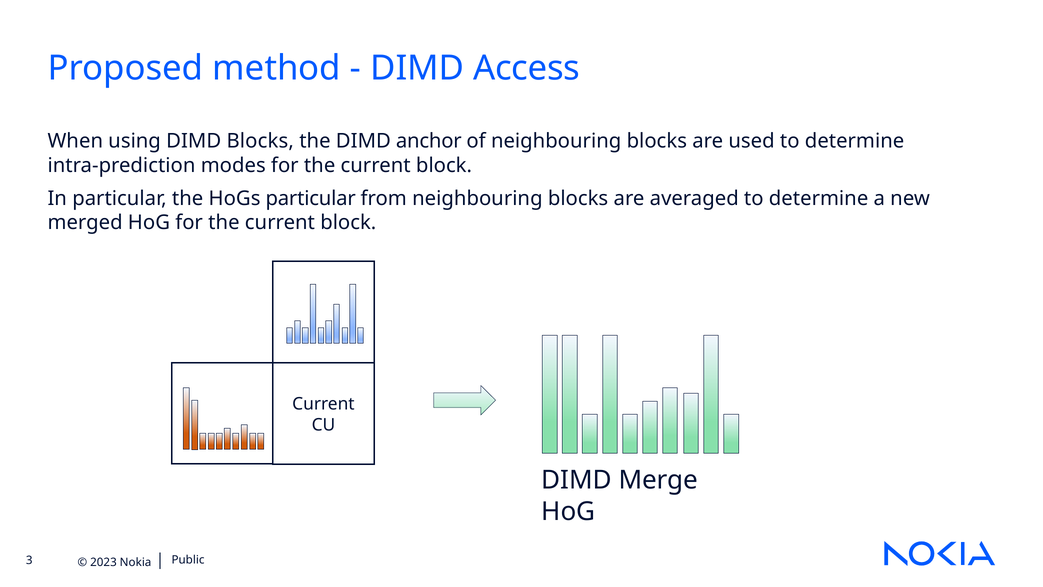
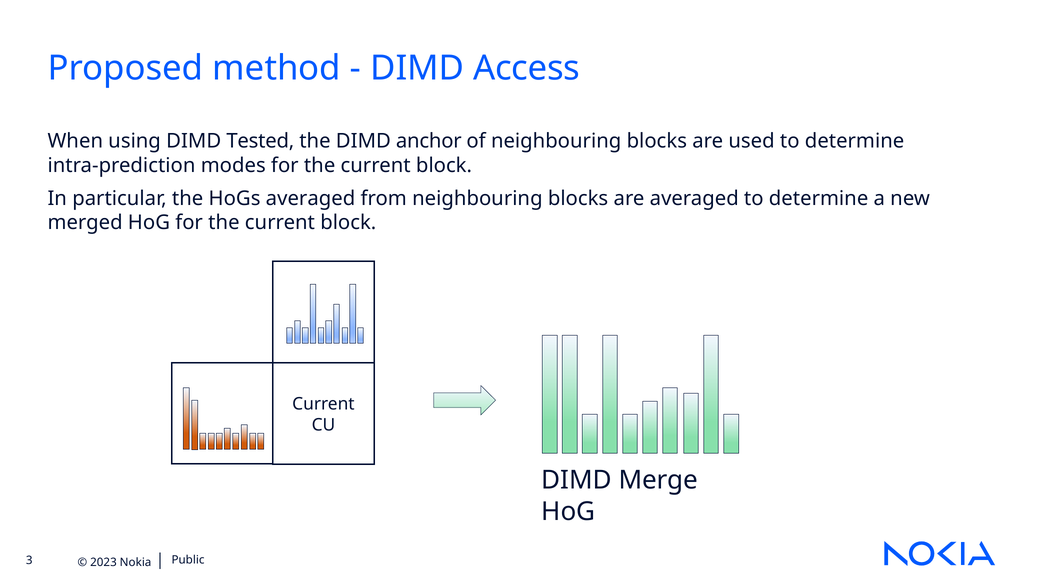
DIMD Blocks: Blocks -> Tested
HoGs particular: particular -> averaged
